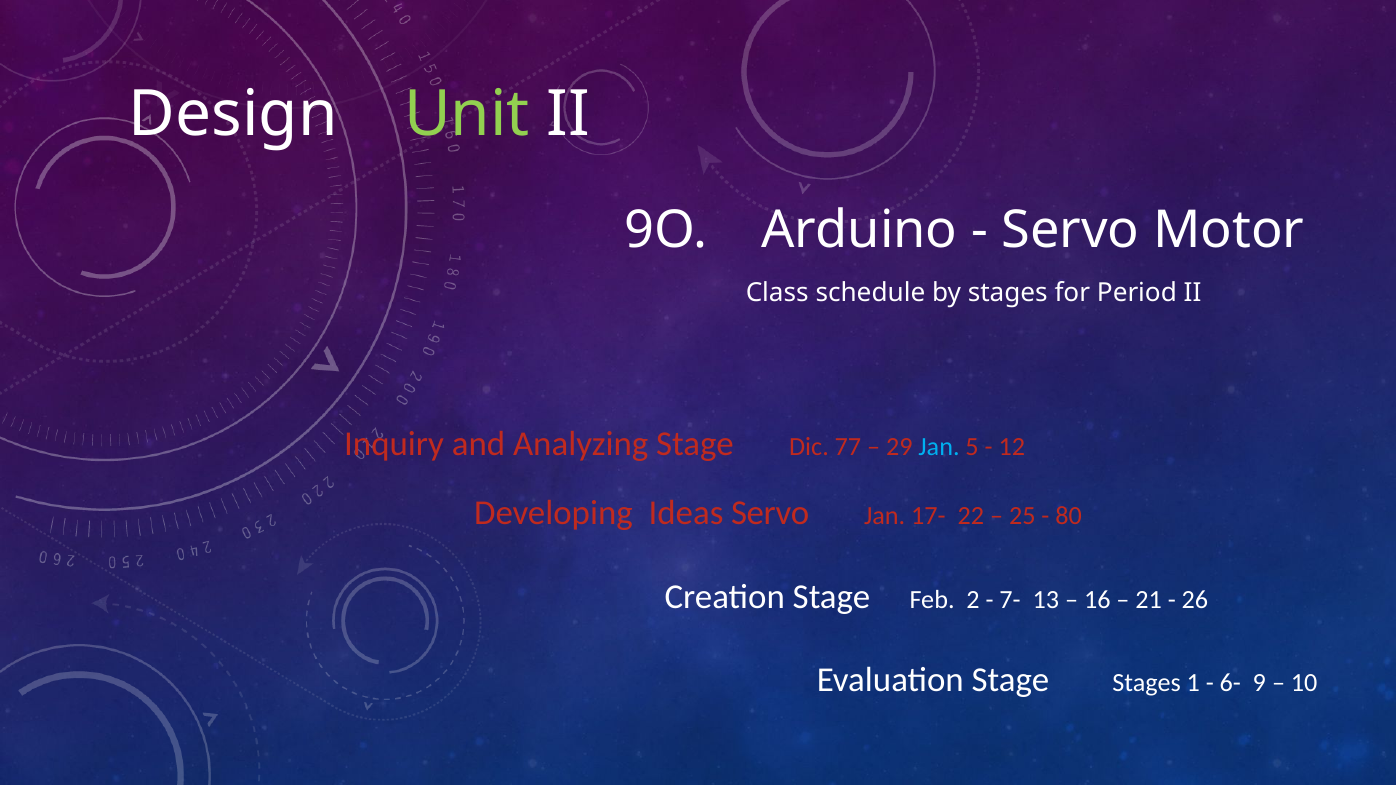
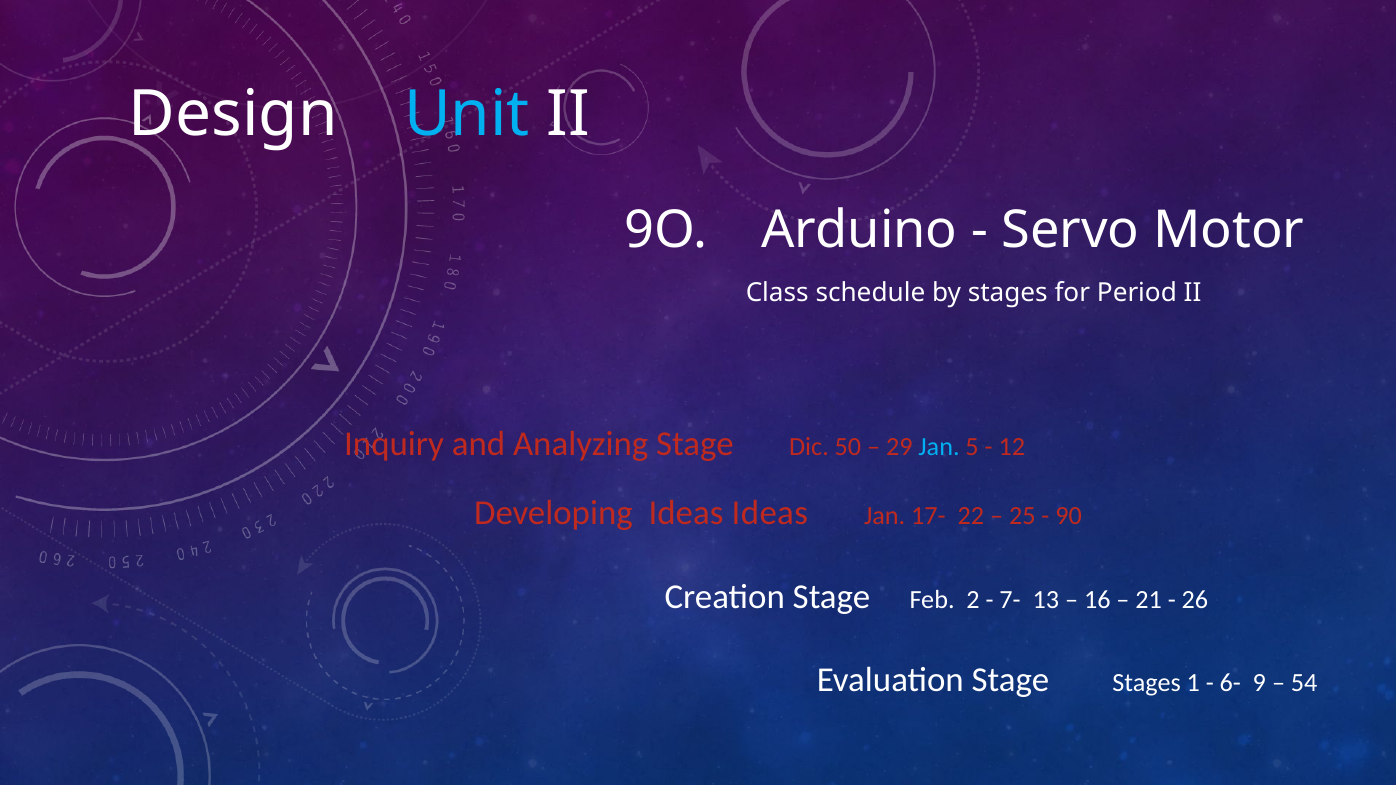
Unit colour: light green -> light blue
77: 77 -> 50
Ideas Servo: Servo -> Ideas
80: 80 -> 90
10: 10 -> 54
